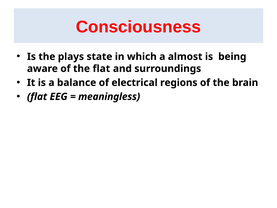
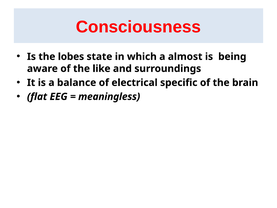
plays: plays -> lobes
the flat: flat -> like
regions: regions -> specific
